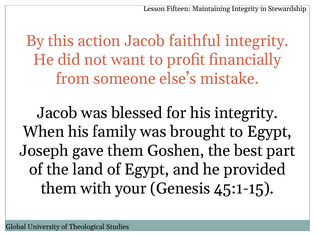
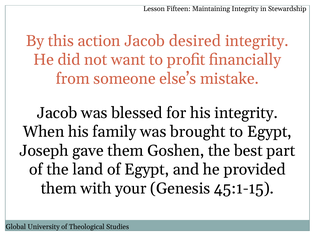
faithful: faithful -> desired
